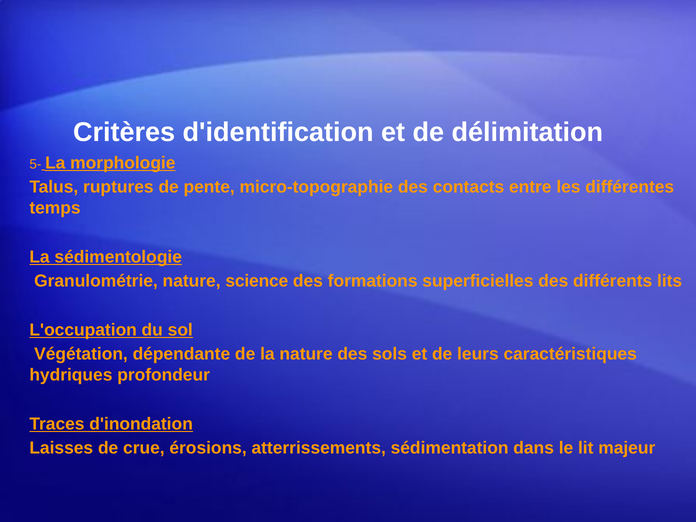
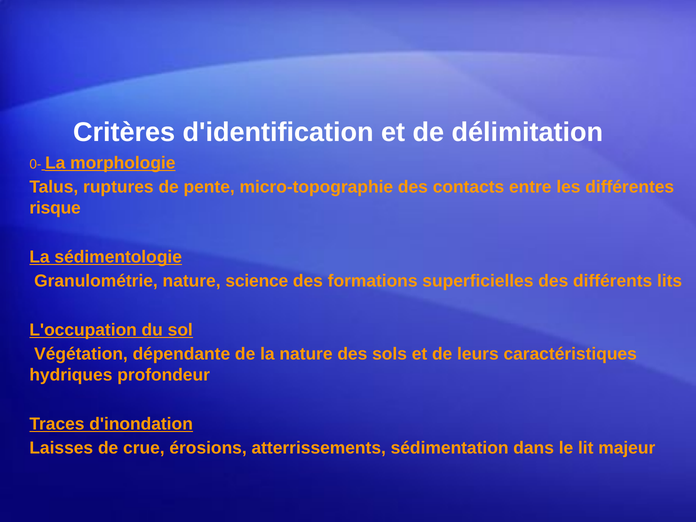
5-: 5- -> 0-
temps: temps -> risque
